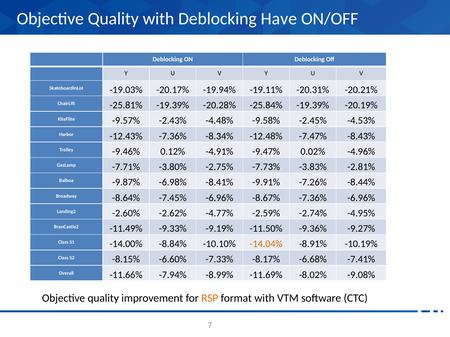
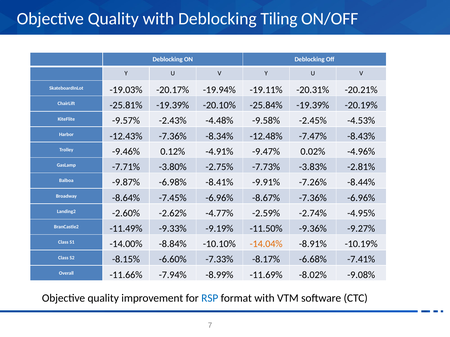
Have: Have -> Tiling
-20.28%: -20.28% -> -20.10%
RSP colour: orange -> blue
